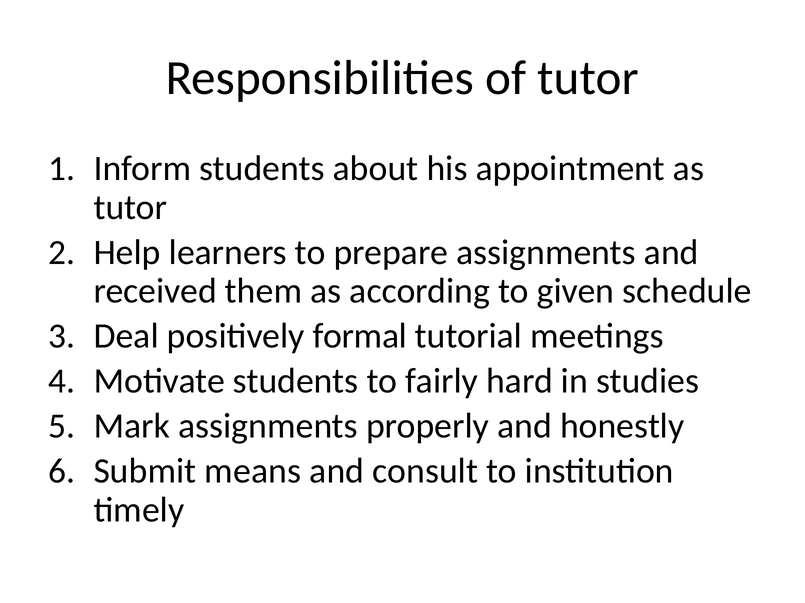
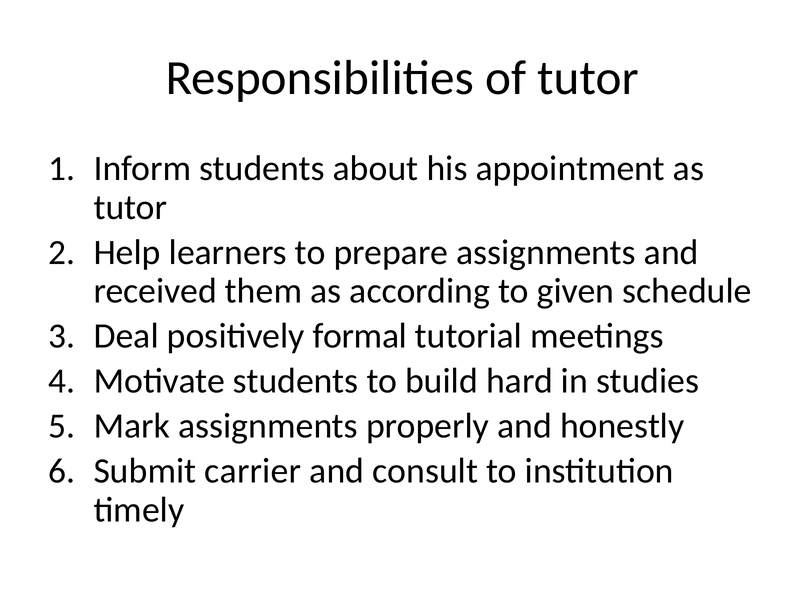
fairly: fairly -> build
means: means -> carrier
